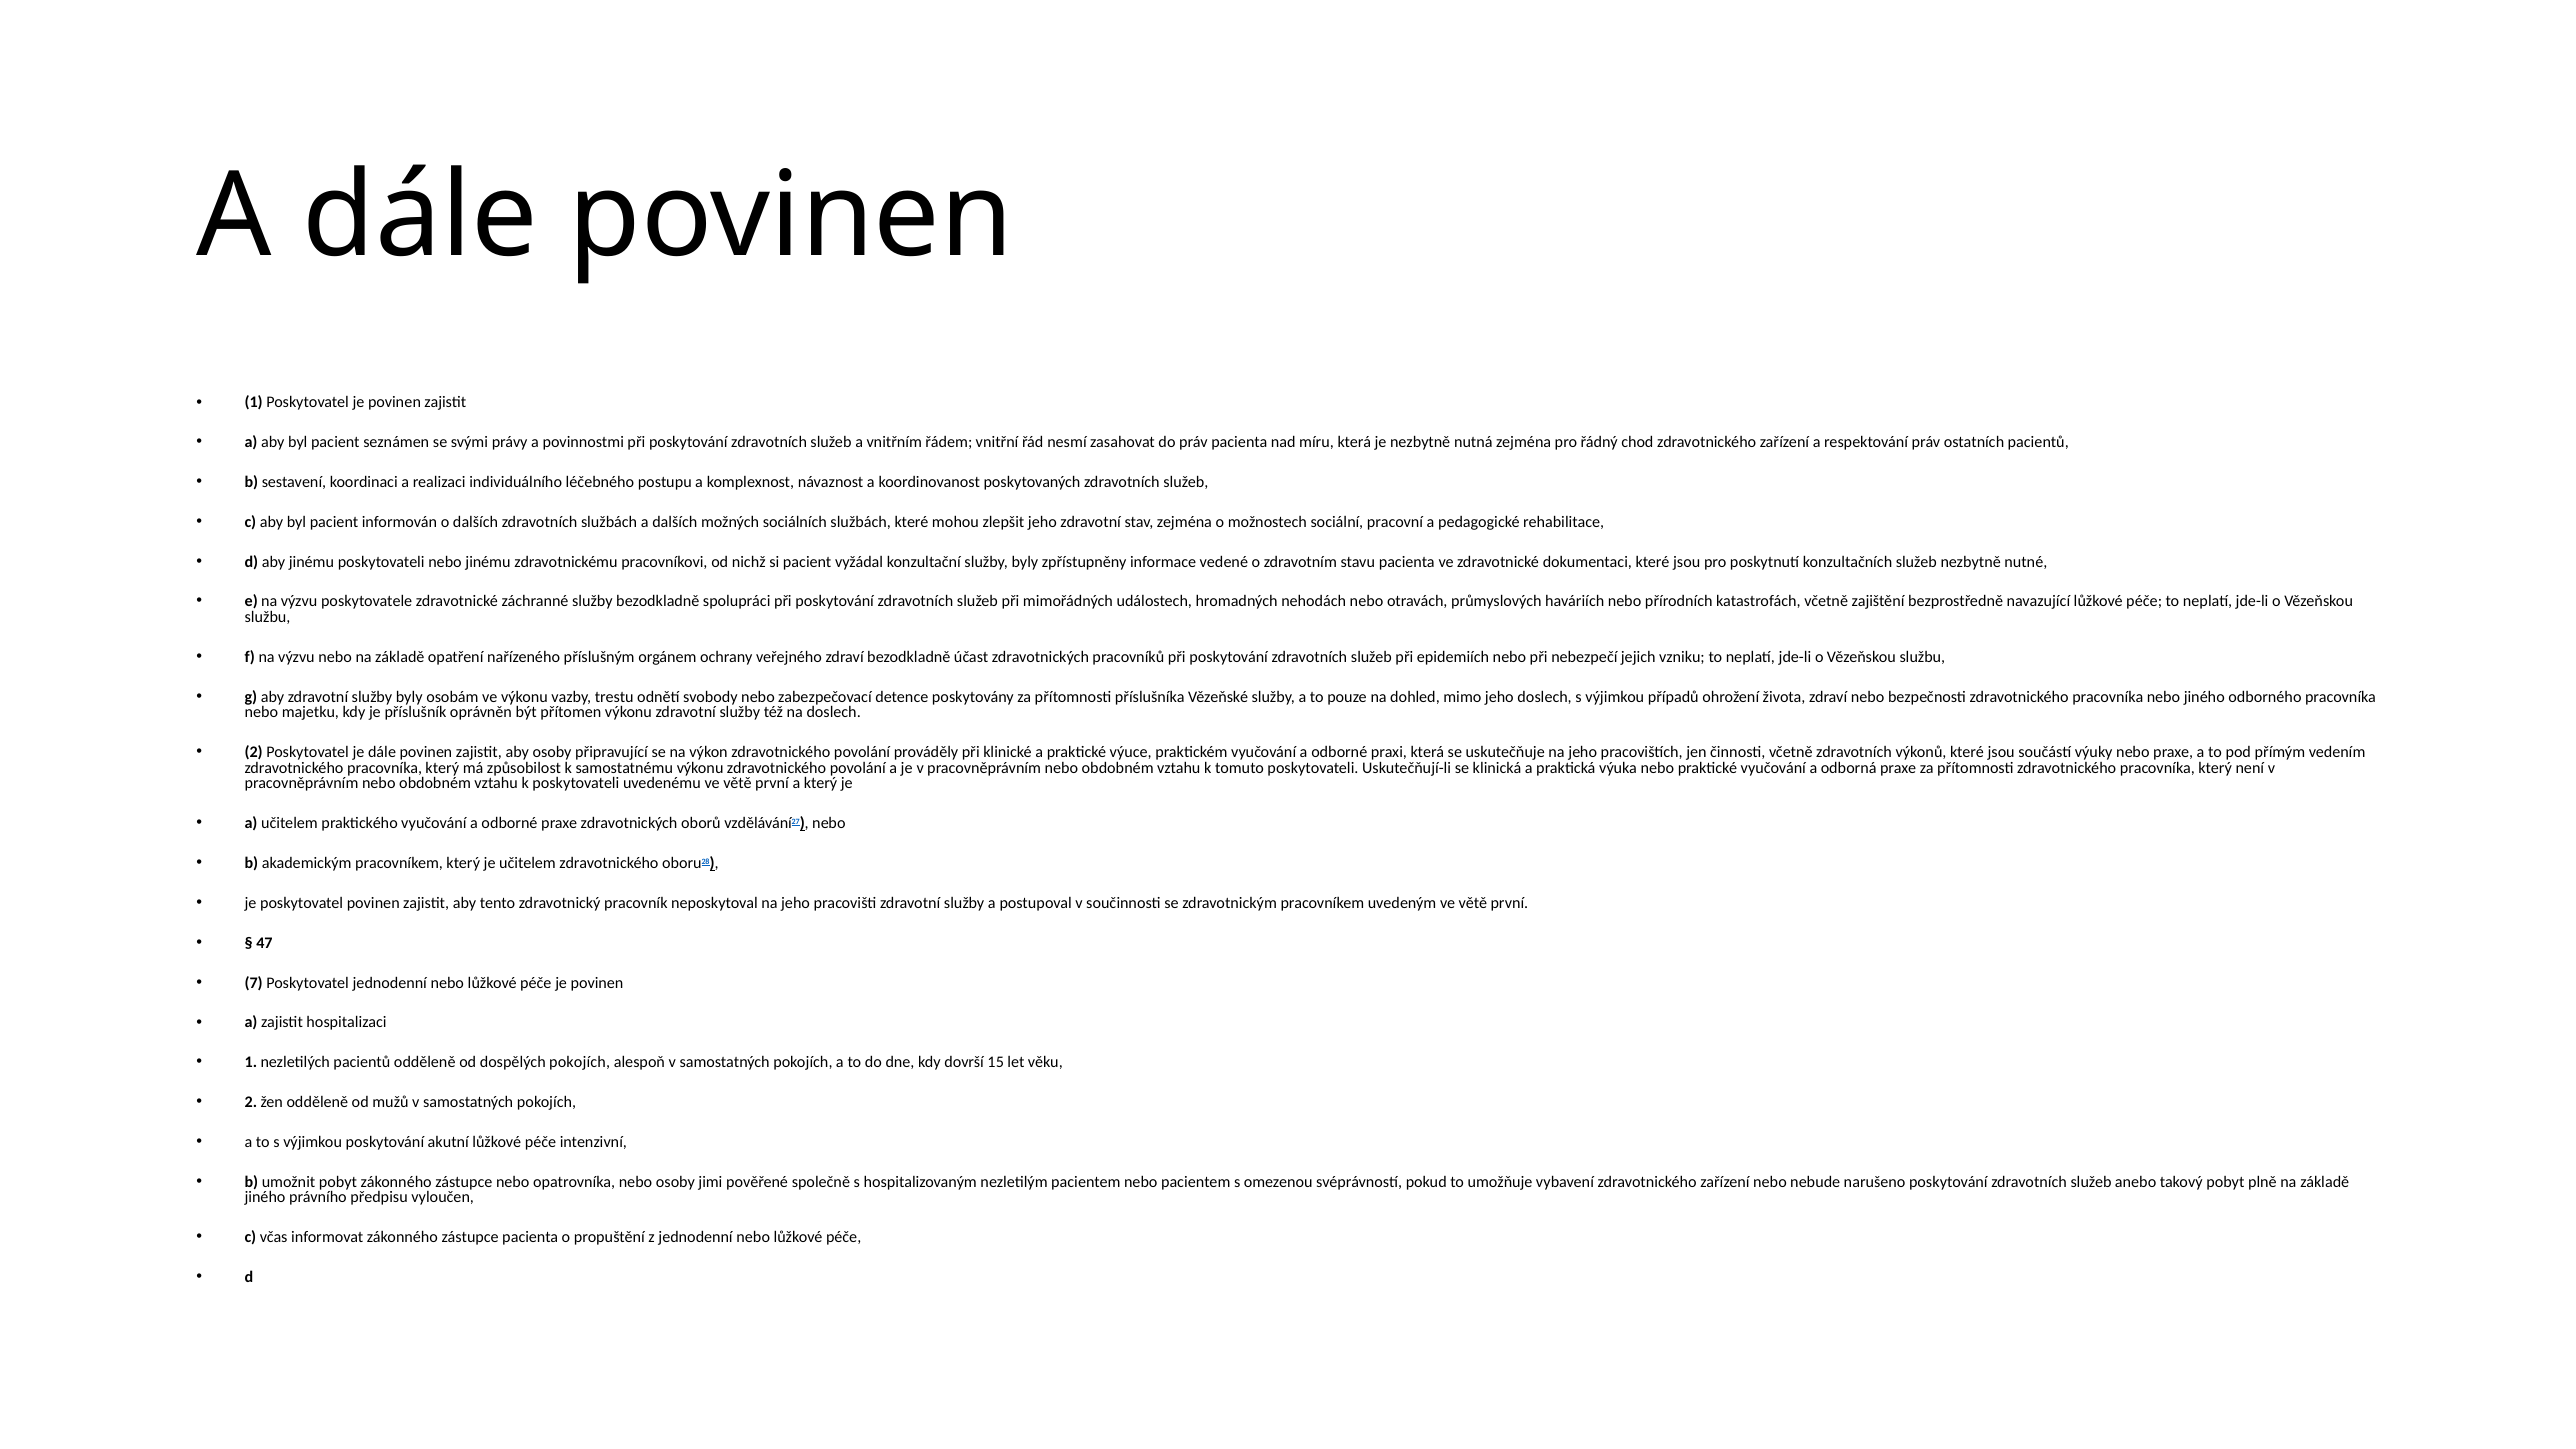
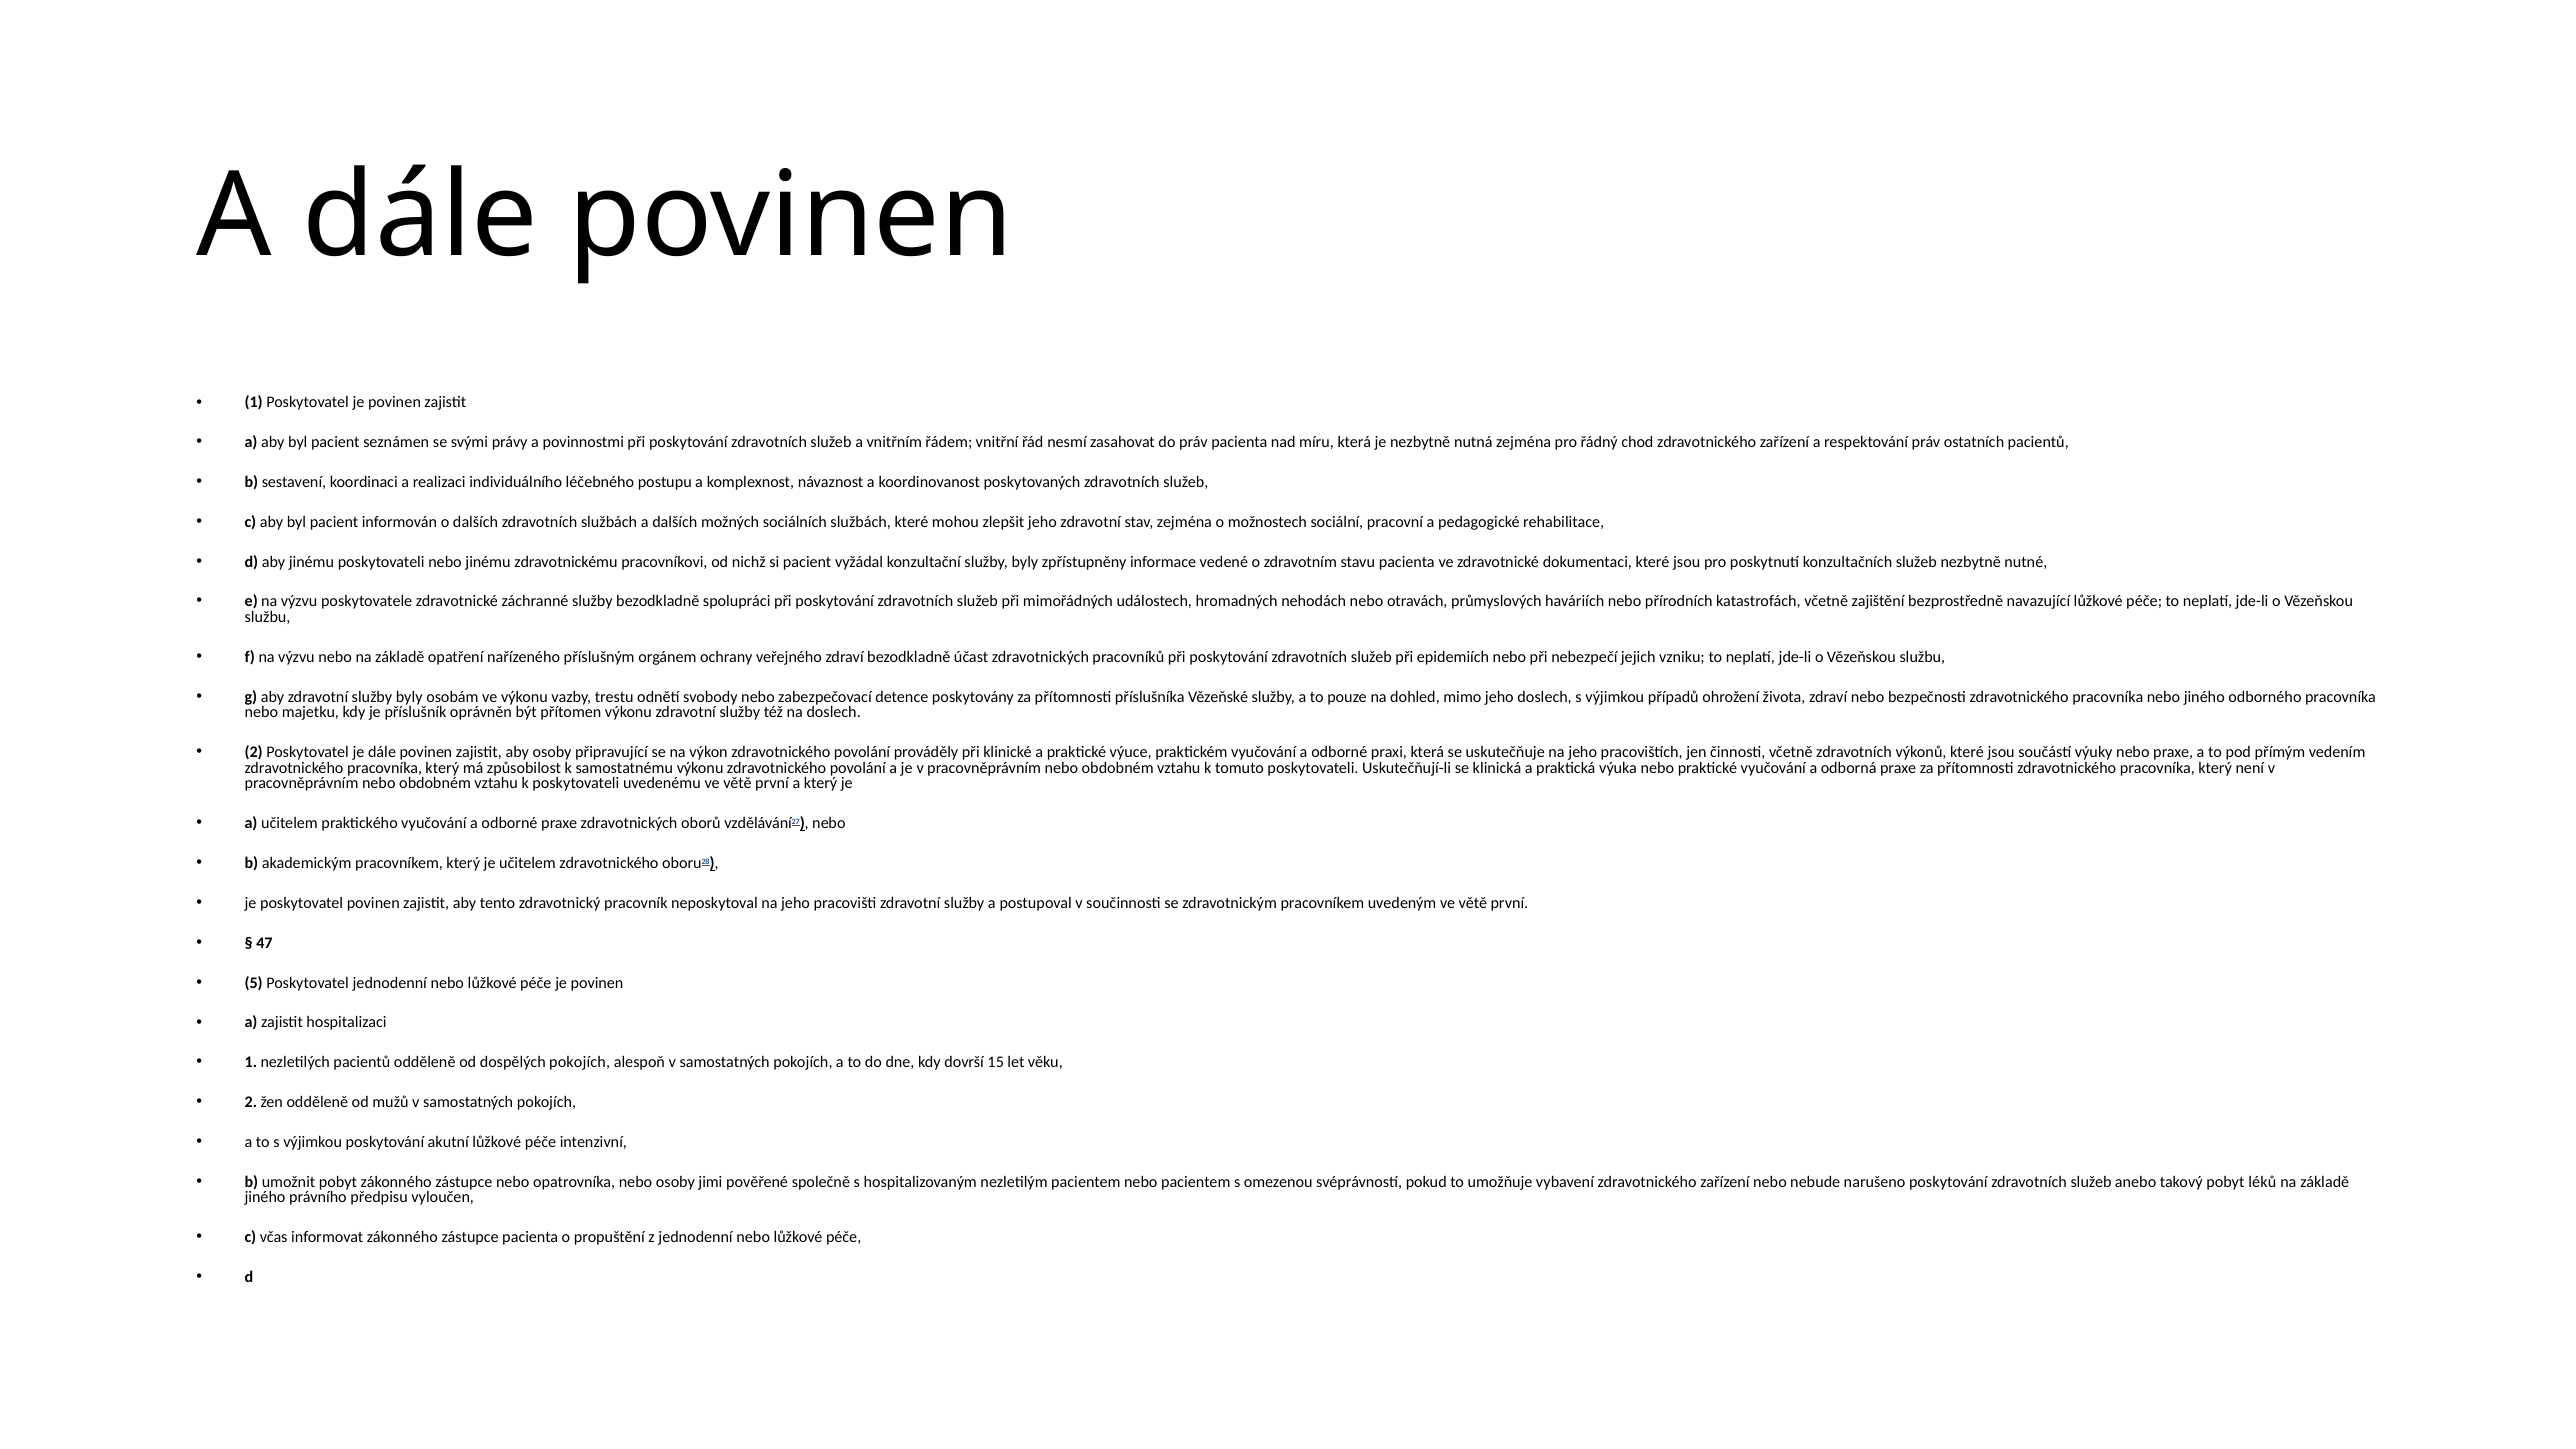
7: 7 -> 5
plně: plně -> léků
